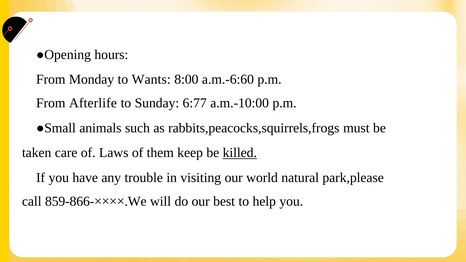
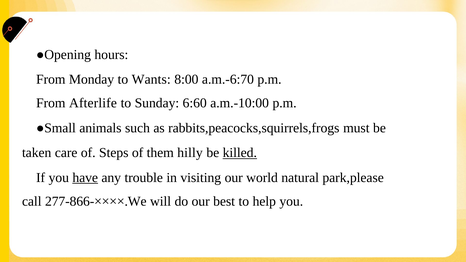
a.m.-6:60: a.m.-6:60 -> a.m.-6:70
6:77: 6:77 -> 6:60
Laws: Laws -> Steps
keep: keep -> hilly
have underline: none -> present
859-866-××××.We: 859-866-××××.We -> 277-866-××××.We
